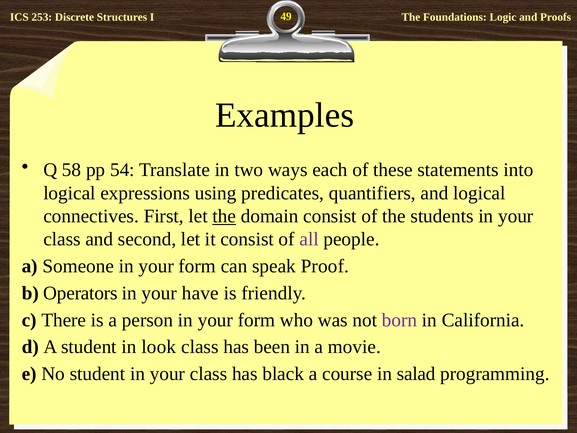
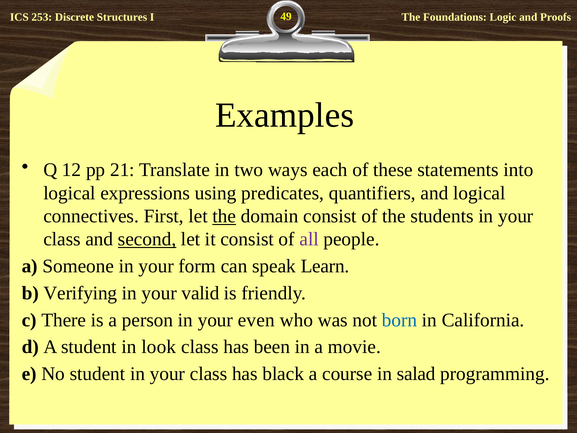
58: 58 -> 12
54: 54 -> 21
second underline: none -> present
Proof: Proof -> Learn
Operators: Operators -> Verifying
have: have -> valid
person in your form: form -> even
born colour: purple -> blue
